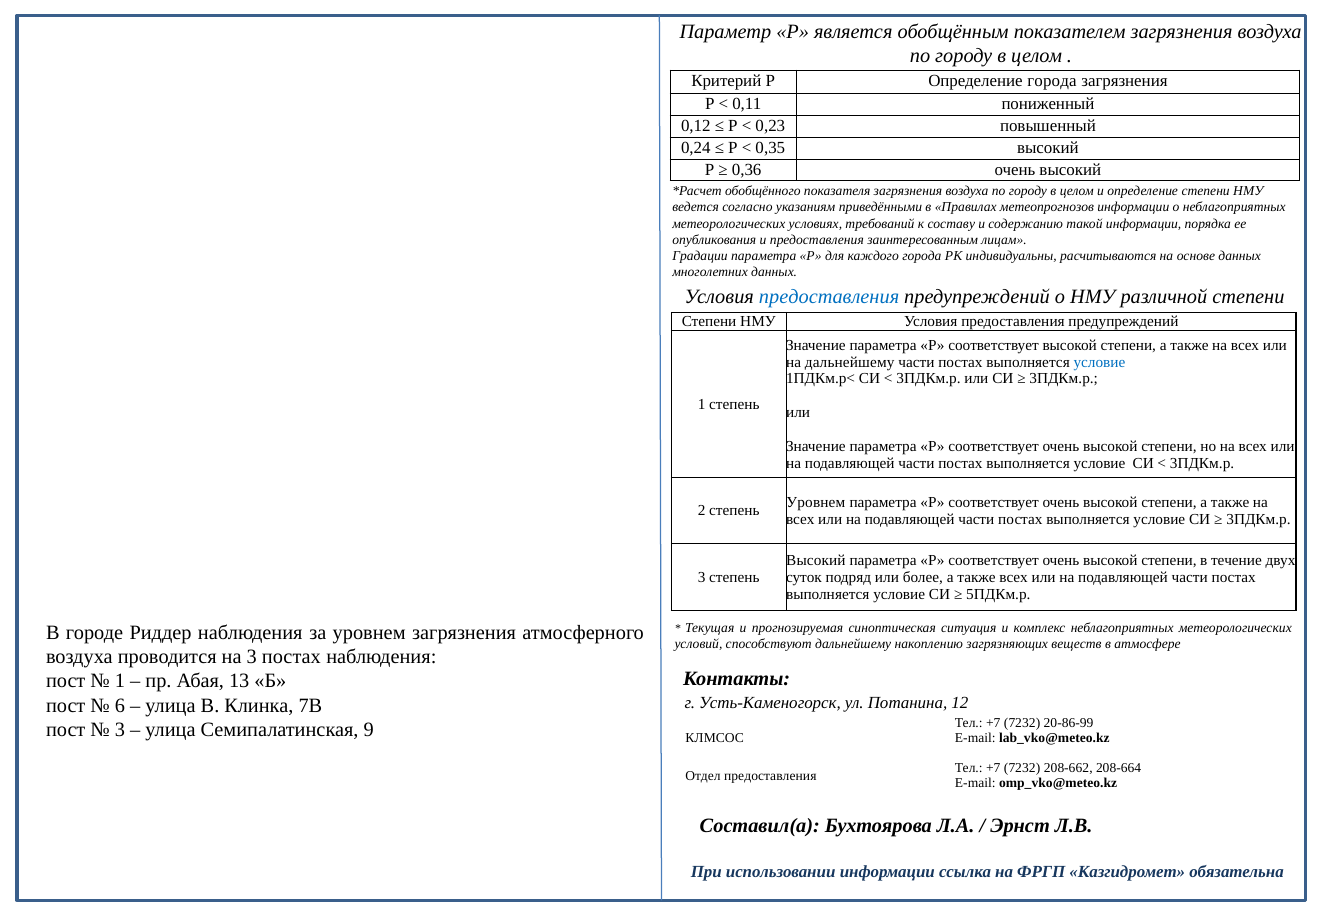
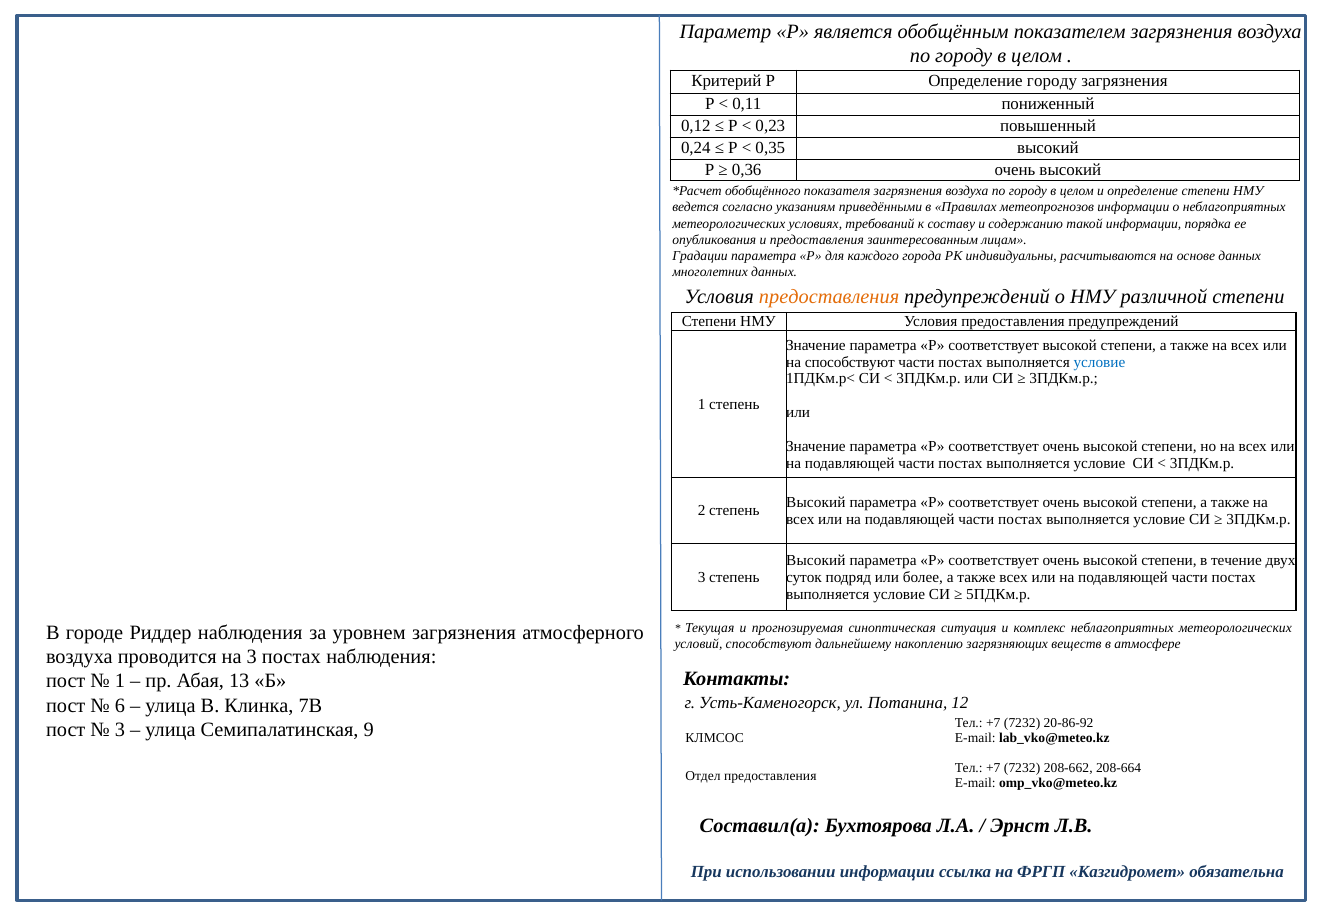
Определение города: города -> городу
предоставления at (829, 296) colour: blue -> orange
на дальнейшему: дальнейшему -> способствуют
Уровнем at (816, 502): Уровнем -> Высокий
20-86-99: 20-86-99 -> 20-86-92
